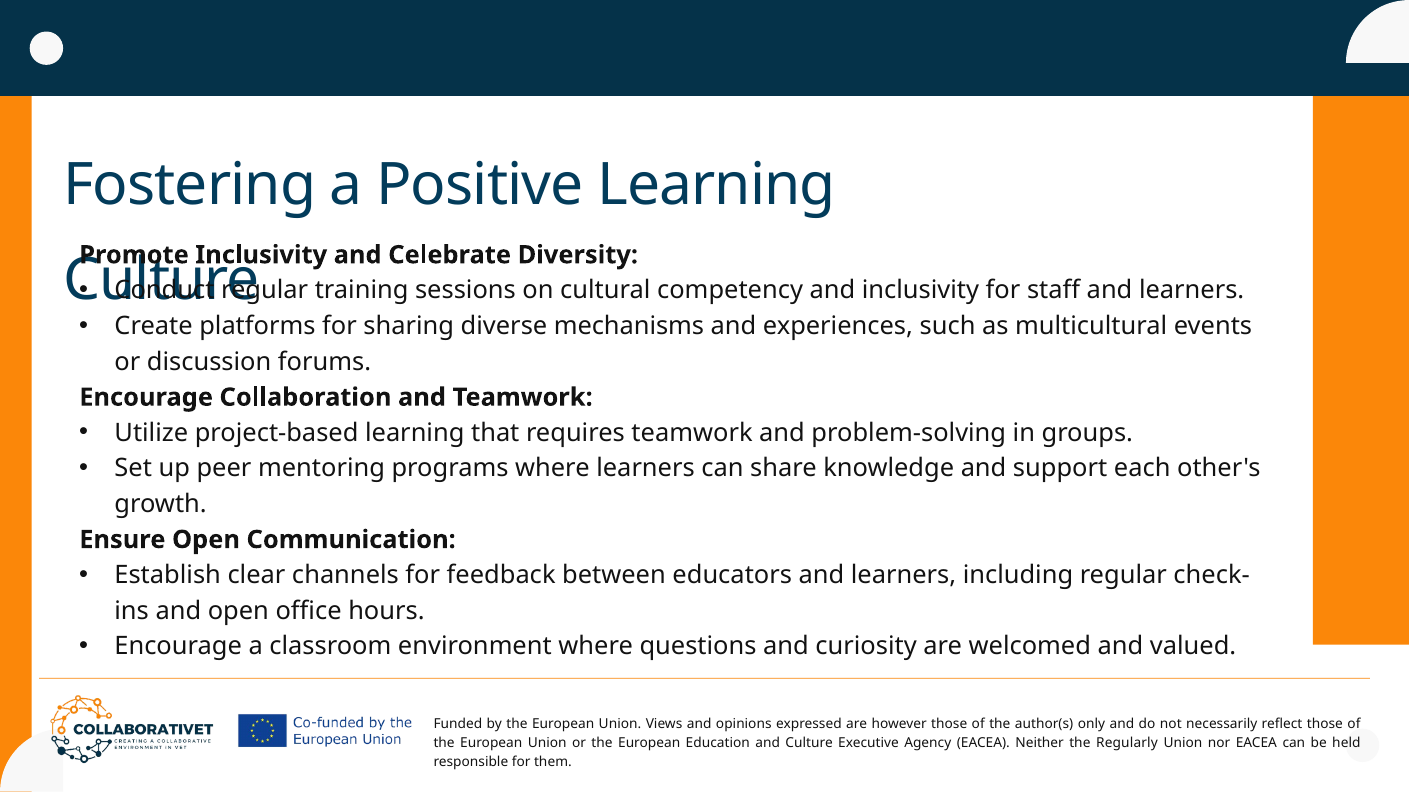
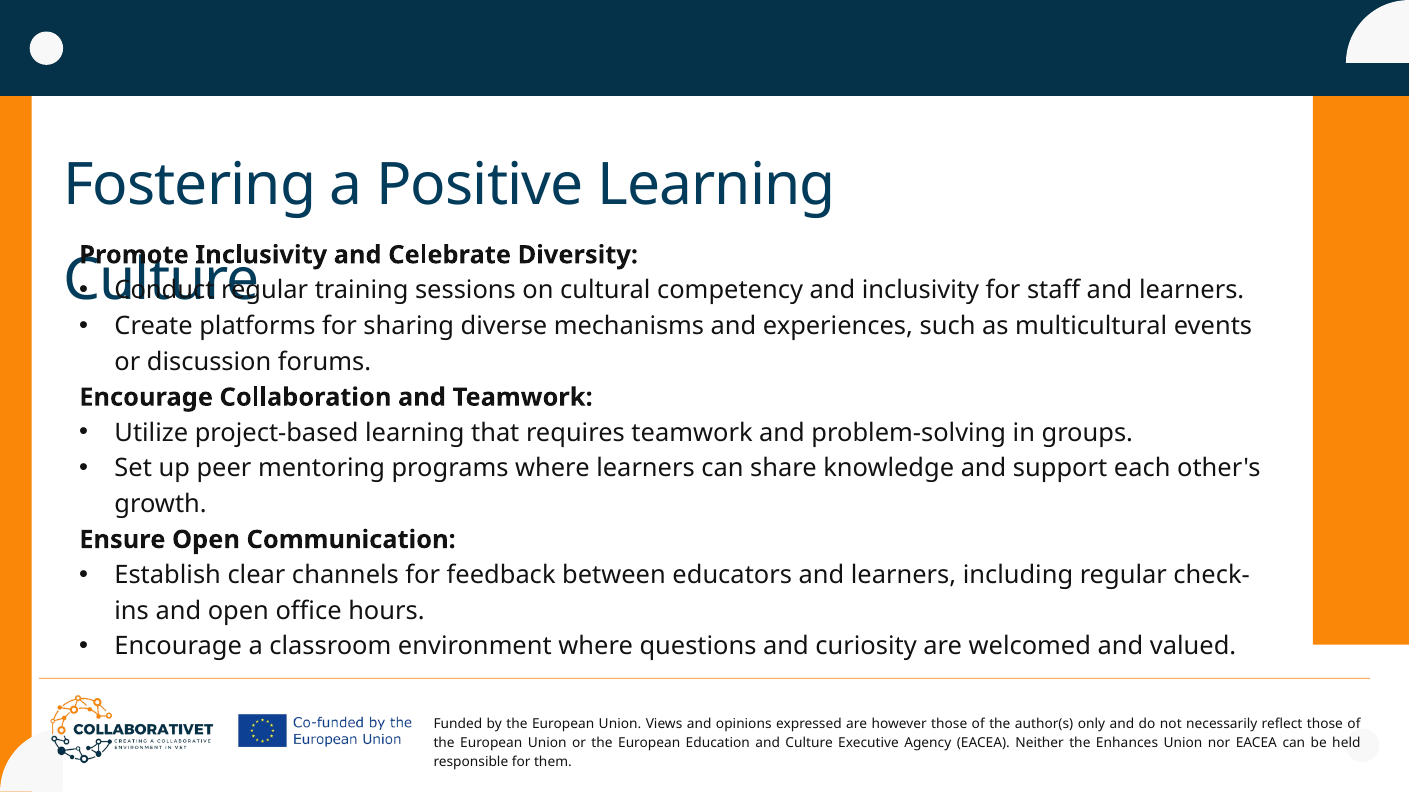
Regularly: Regularly -> Enhances
